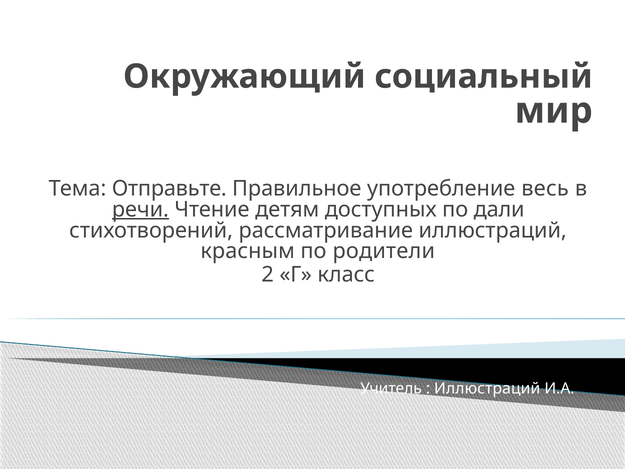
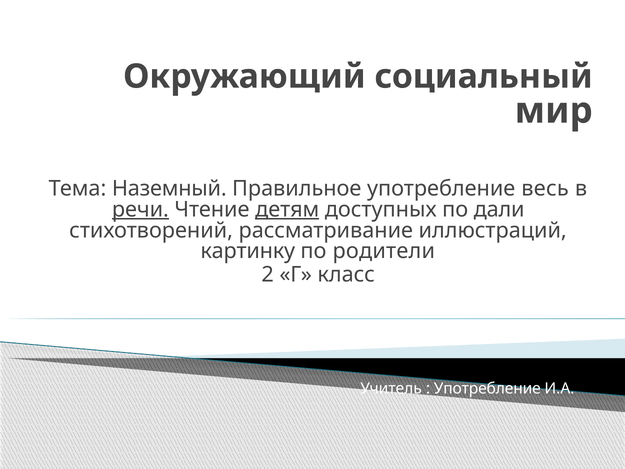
Отправьте: Отправьте -> Наземный
детям underline: none -> present
красным: красным -> картинку
Иллюстраций at (487, 389): Иллюстраций -> Употребление
